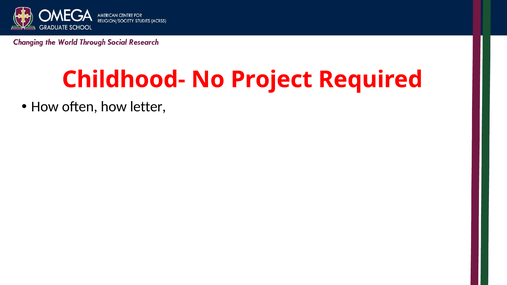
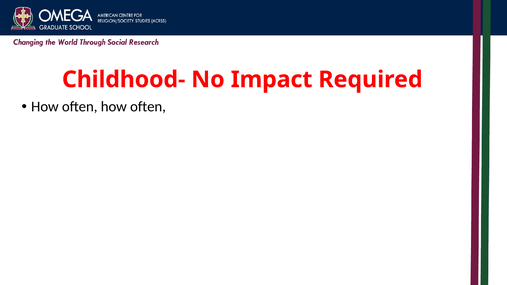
Project: Project -> Impact
often how letter: letter -> often
